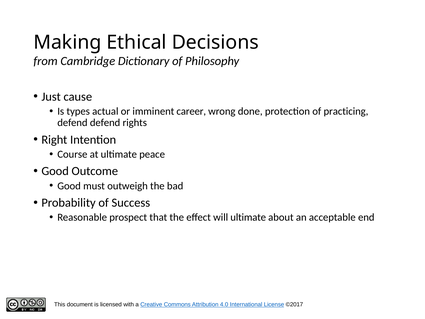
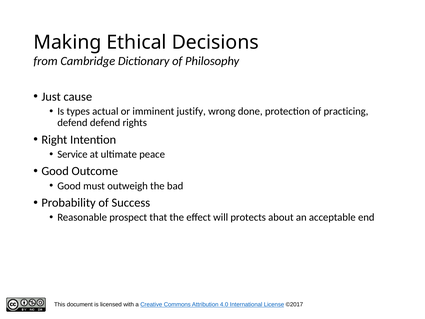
career: career -> justify
Course: Course -> Service
will ultimate: ultimate -> protects
